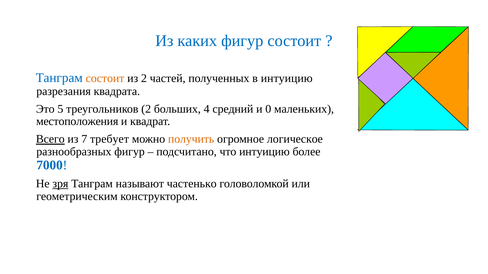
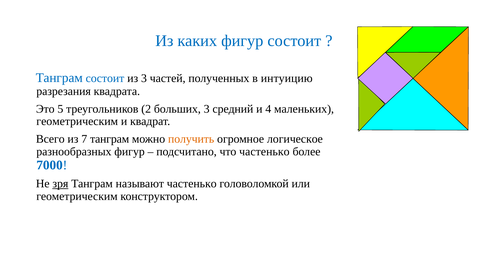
состоит at (105, 78) colour: orange -> blue
из 2: 2 -> 3
больших 4: 4 -> 3
0: 0 -> 4
местоположения at (77, 122): местоположения -> геометрическим
Всего underline: present -> none
7 требует: требует -> танграм
что интуицию: интуицию -> частенько
